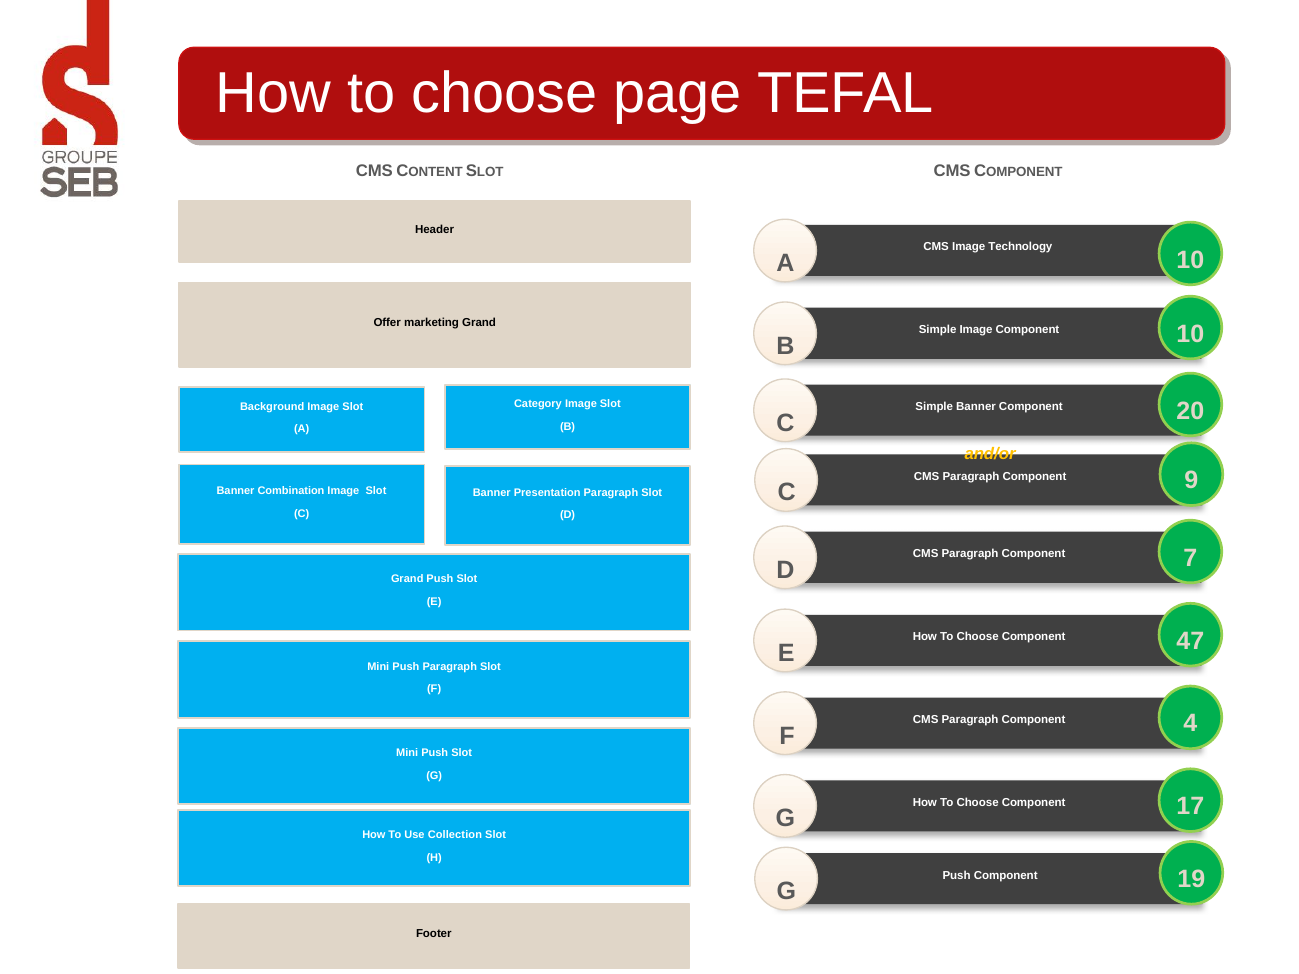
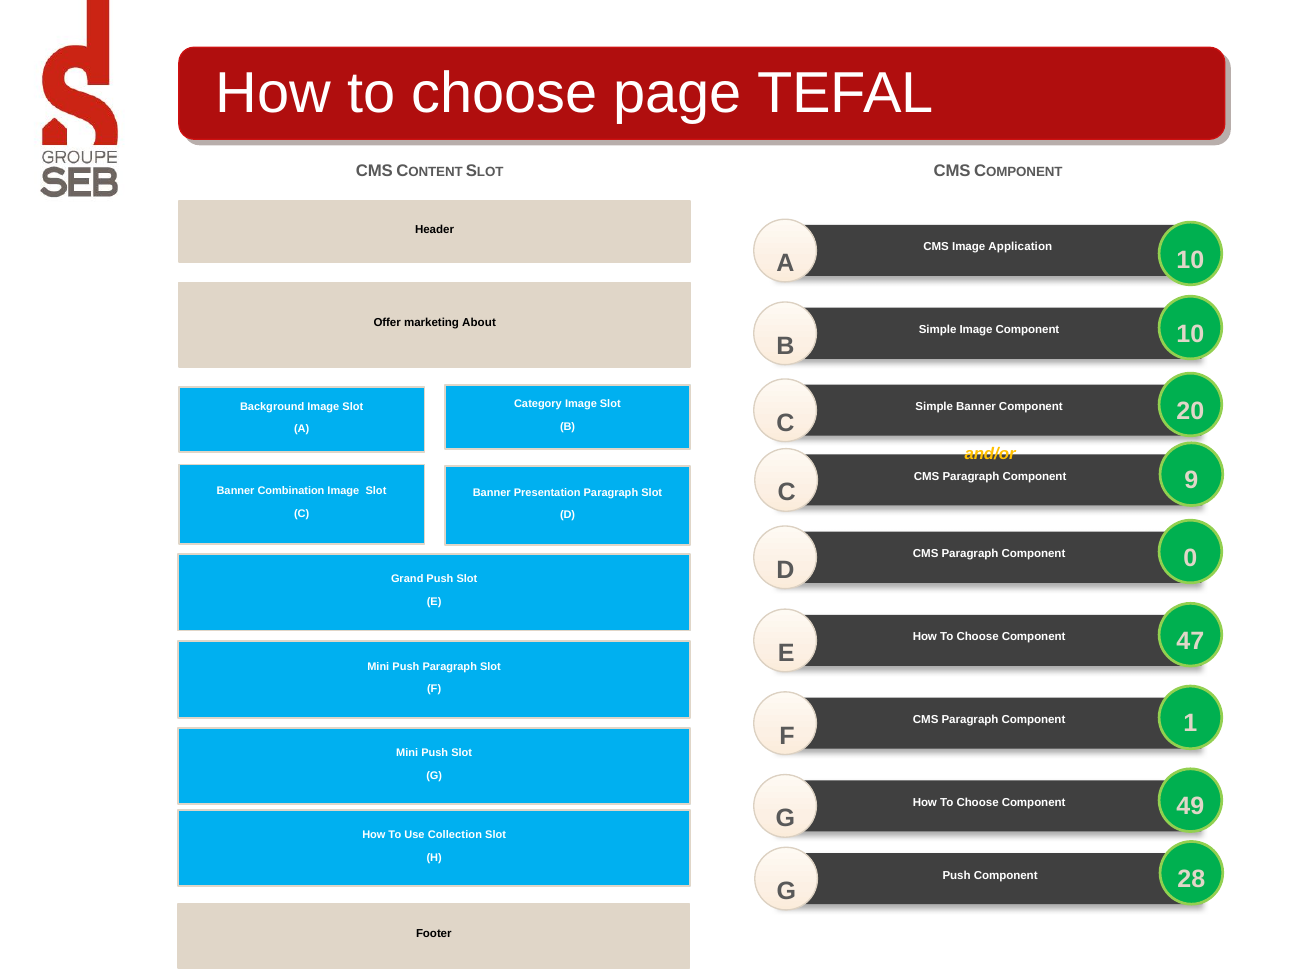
Technology: Technology -> Application
marketing Grand: Grand -> About
7: 7 -> 0
4: 4 -> 1
17: 17 -> 49
19: 19 -> 28
